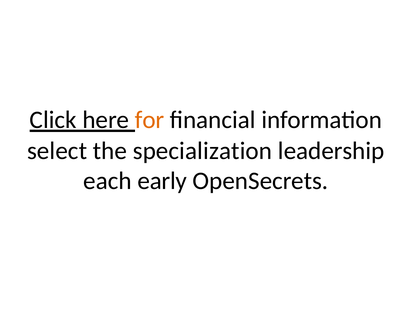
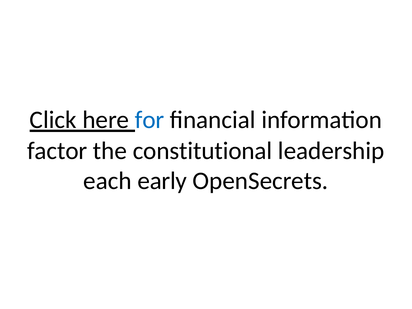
for colour: orange -> blue
select: select -> factor
specialization: specialization -> constitutional
